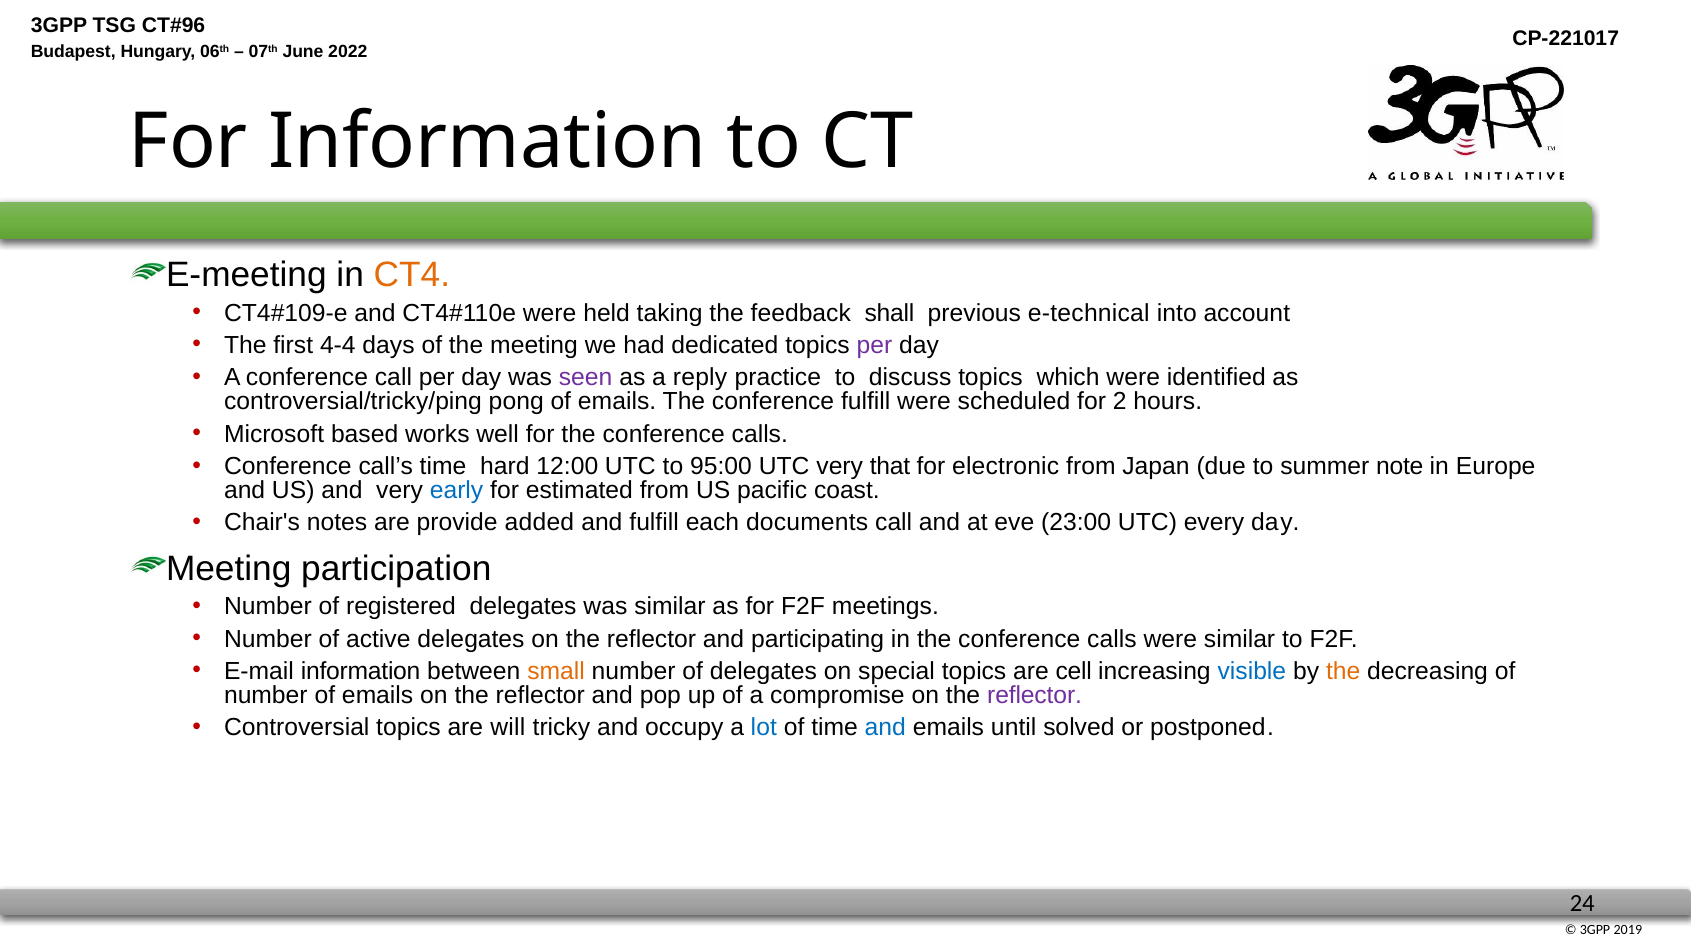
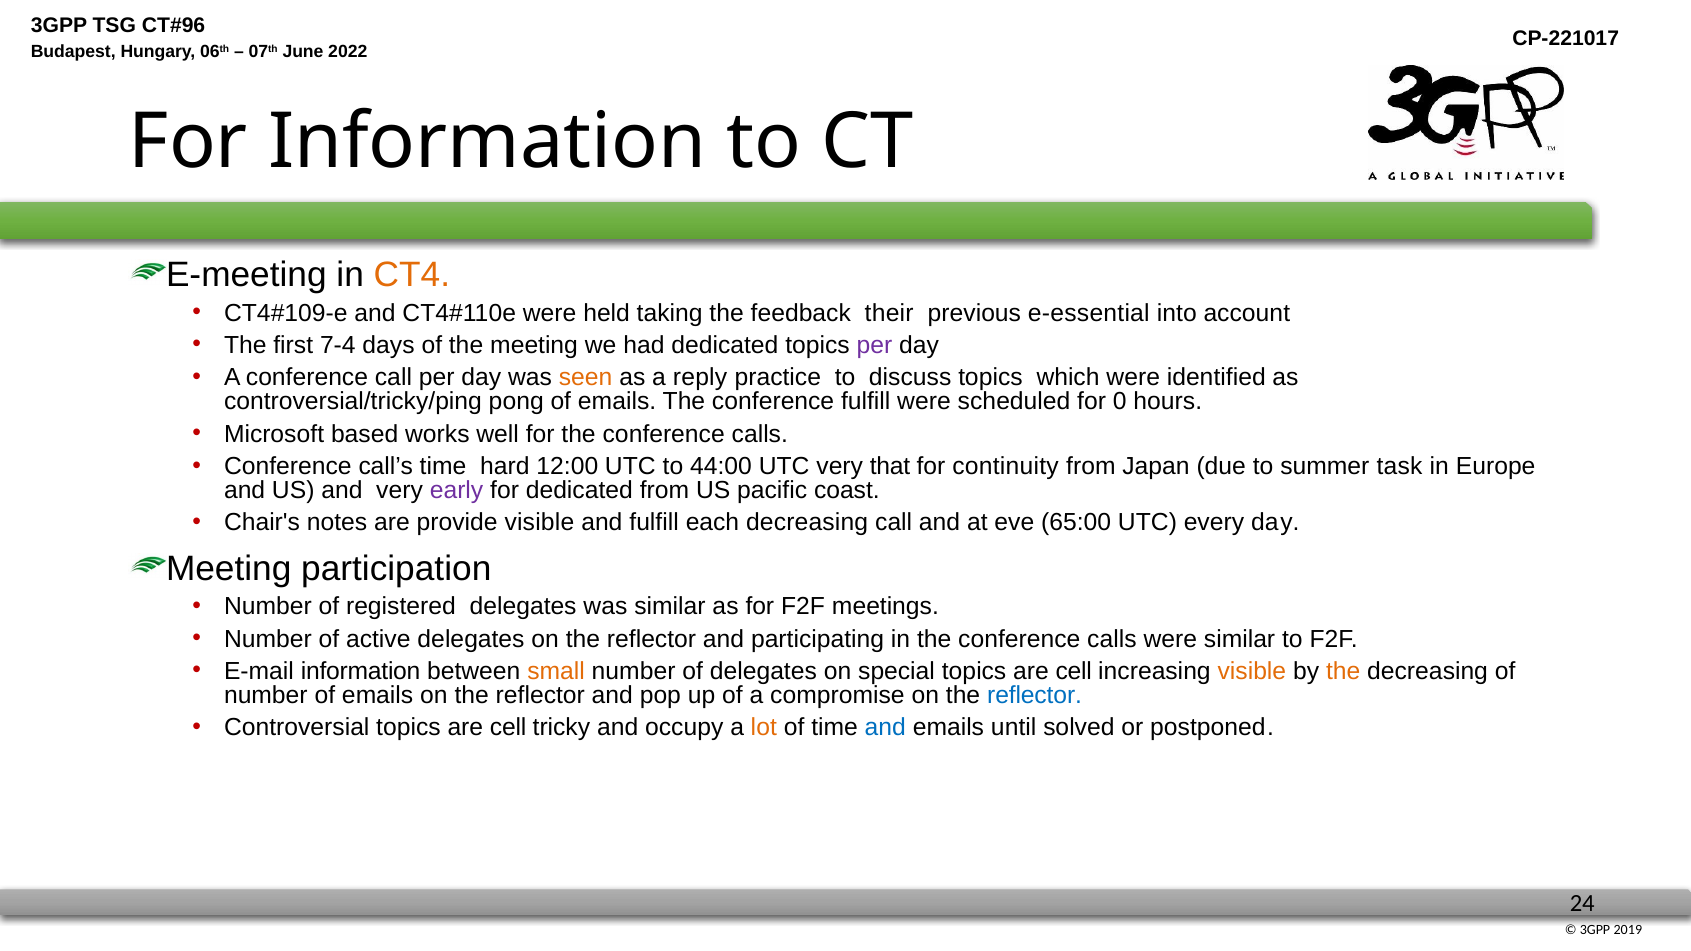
shall: shall -> their
e-technical: e-technical -> e-essential
4-4: 4-4 -> 7-4
seen colour: purple -> orange
2: 2 -> 0
95:00: 95:00 -> 44:00
electronic: electronic -> continuity
note: note -> task
early colour: blue -> purple
for estimated: estimated -> dedicated
provide added: added -> visible
each documents: documents -> decreasing
23:00: 23:00 -> 65:00
visible at (1252, 671) colour: blue -> orange
reflector at (1035, 695) colour: purple -> blue
Controversial topics are will: will -> cell
lot colour: blue -> orange
